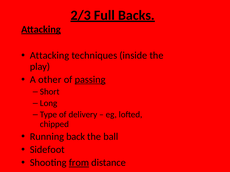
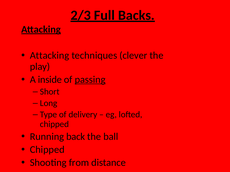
inside: inside -> clever
other: other -> inside
Sidefoot at (47, 150): Sidefoot -> Chipped
from underline: present -> none
